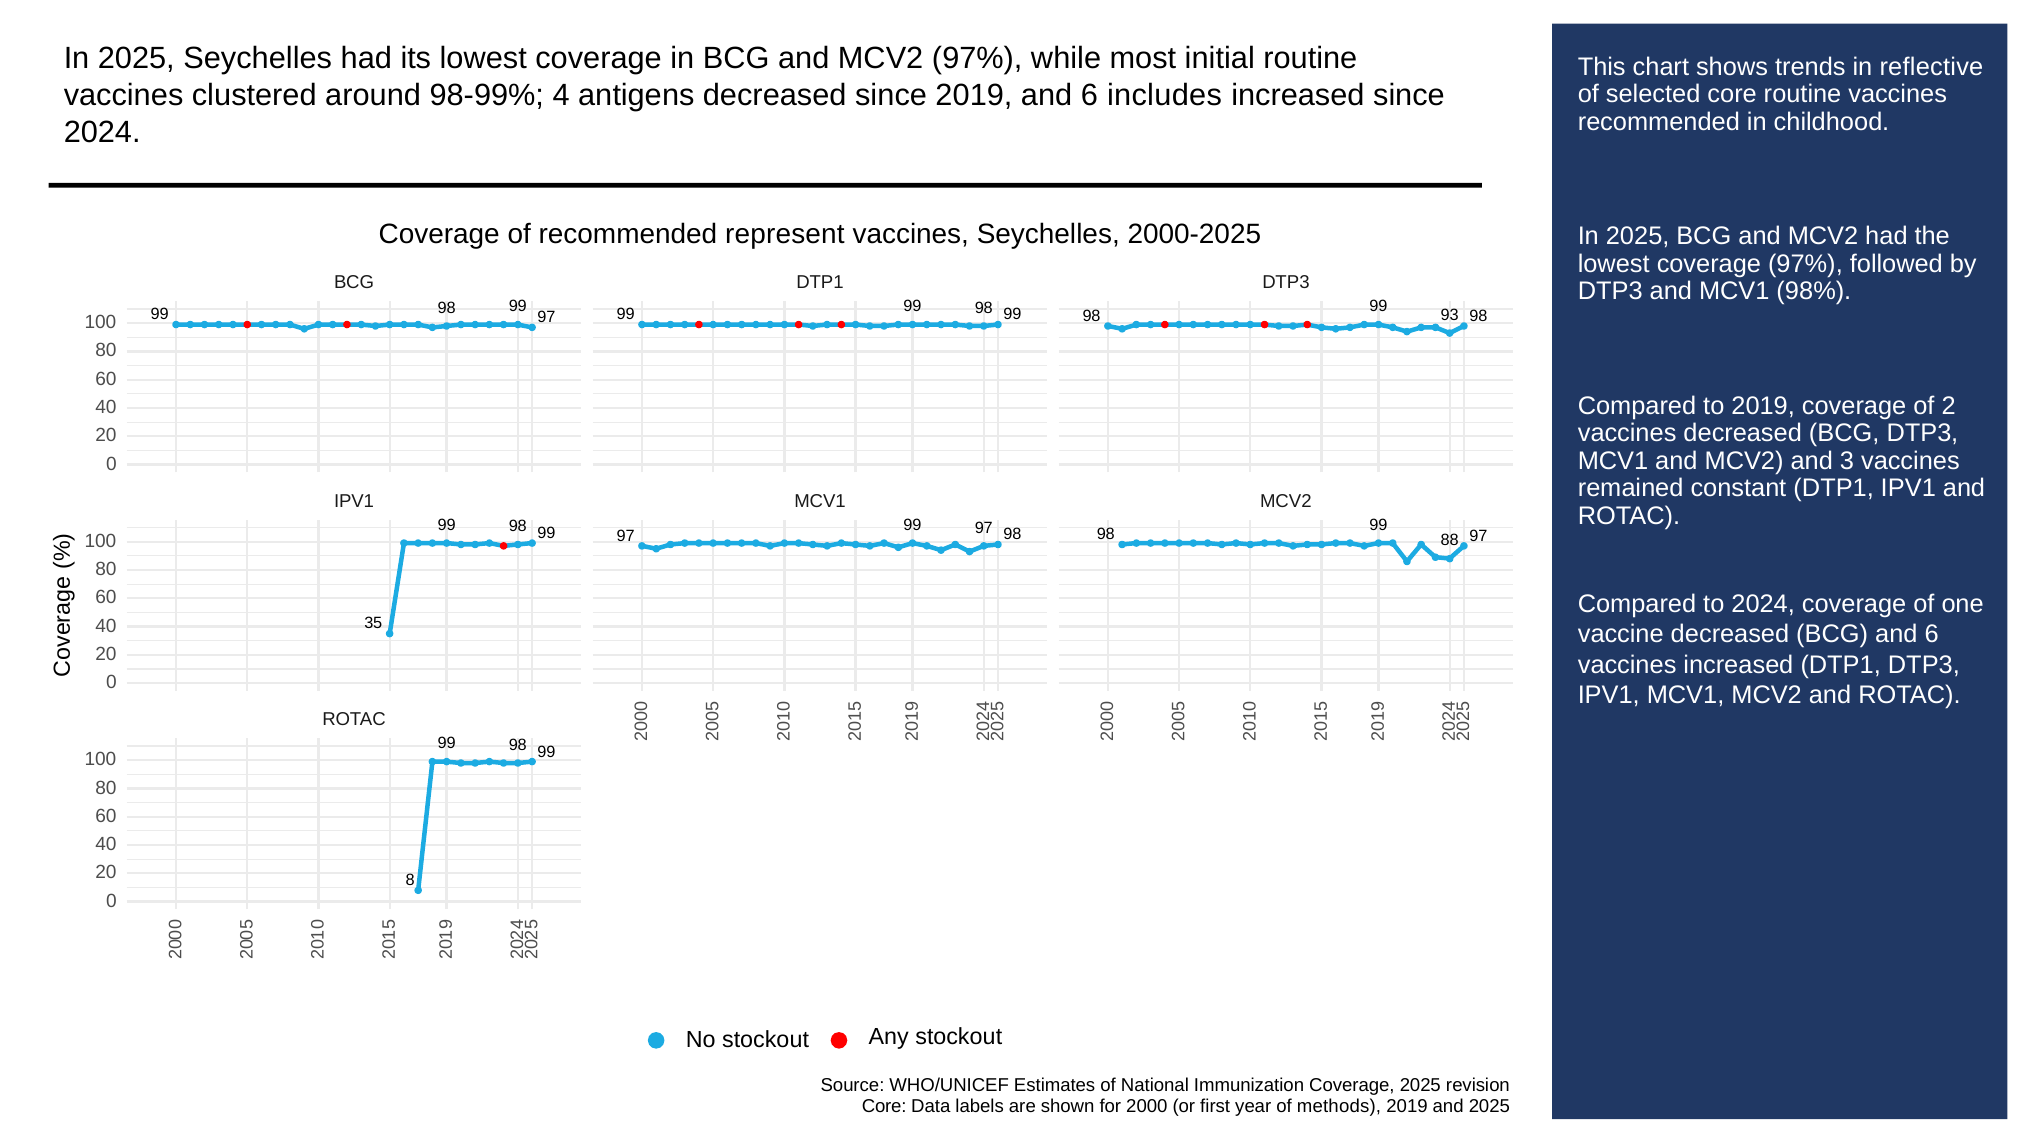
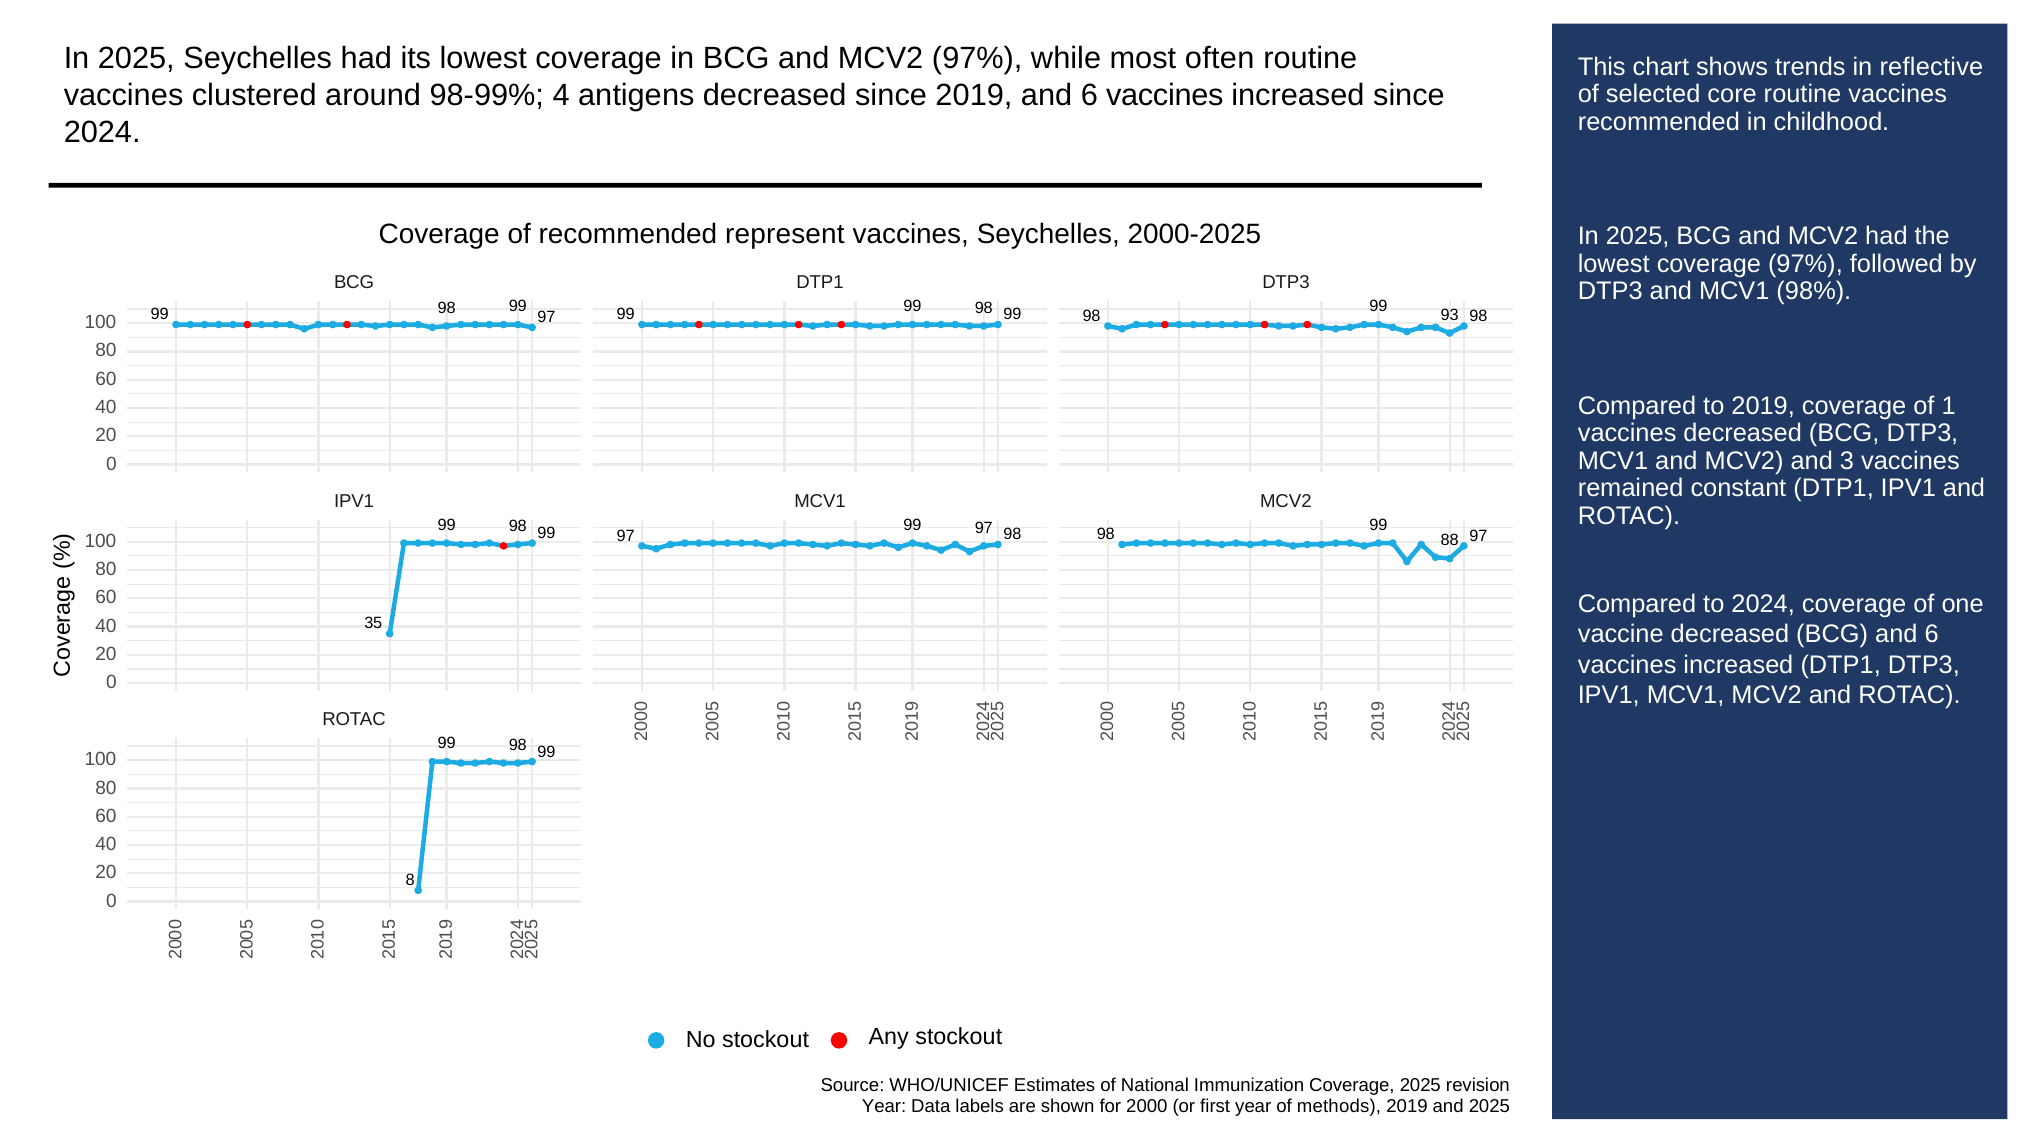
initial: initial -> often
2019 and 6 includes: includes -> vaccines
of 2: 2 -> 1
Core at (884, 1106): Core -> Year
